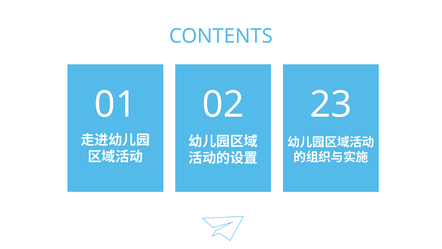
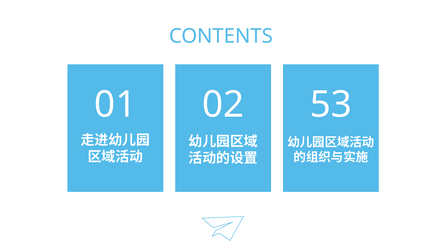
23: 23 -> 53
